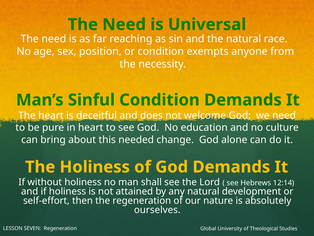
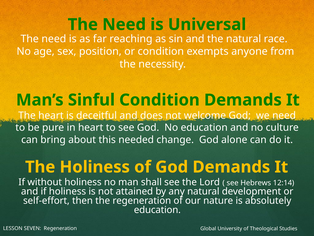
ourselves at (157, 210): ourselves -> education
